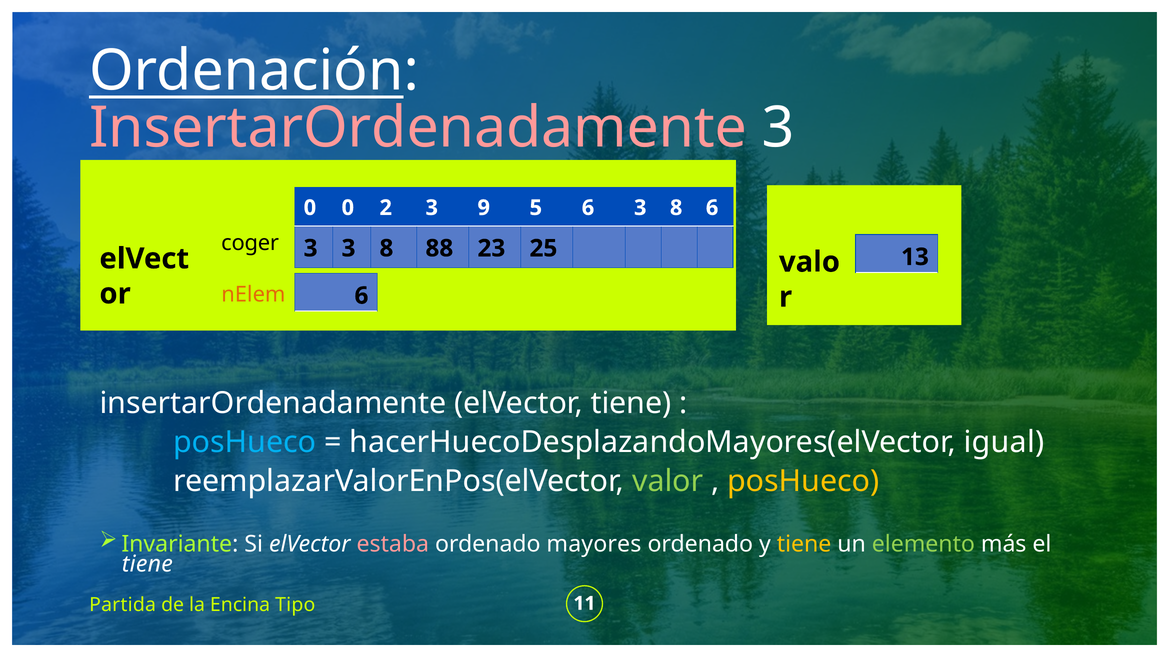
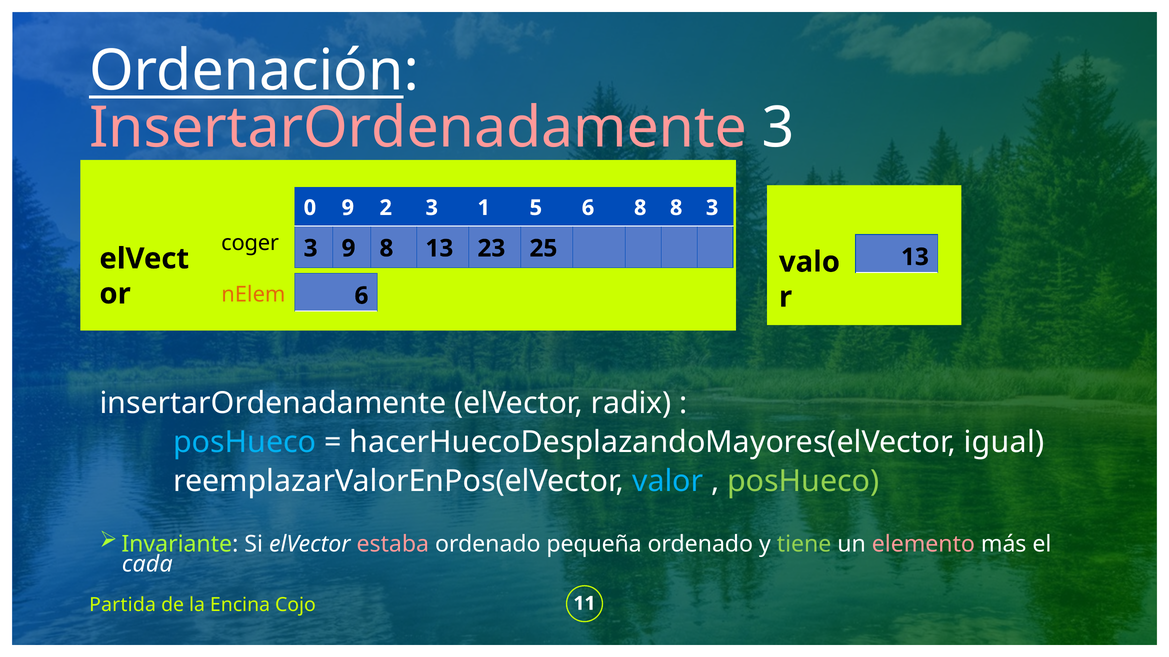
0 0: 0 -> 9
9: 9 -> 1
5 6 3: 3 -> 8
8 6: 6 -> 3
3 3: 3 -> 9
8 88: 88 -> 13
elVector tiene: tiene -> radix
valor colour: light green -> light blue
posHueco at (803, 482) colour: yellow -> light green
mayores: mayores -> pequeña
tiene at (804, 544) colour: yellow -> light green
elemento colour: light green -> pink
tiene at (147, 564): tiene -> cada
Tipo: Tipo -> Cojo
